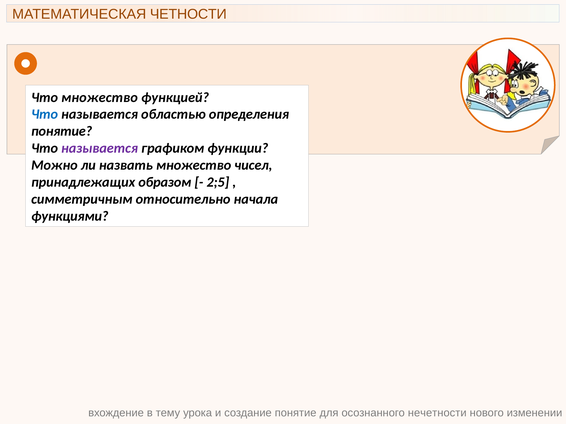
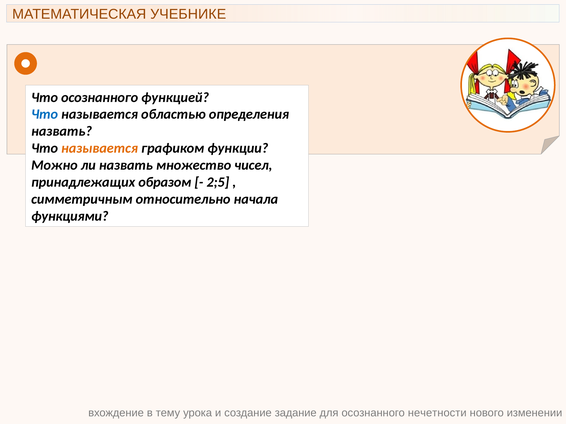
ЧЕТНОСТИ: ЧЕТНОСТИ -> УЧЕБНИКЕ
Что множество: множество -> осознанного
понятие at (62, 131): понятие -> назвать
называется at (100, 148) colour: purple -> orange
создание понятие: понятие -> задание
